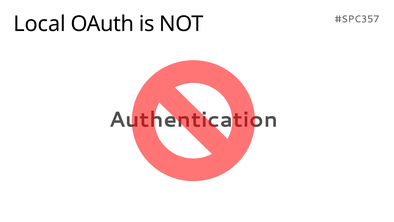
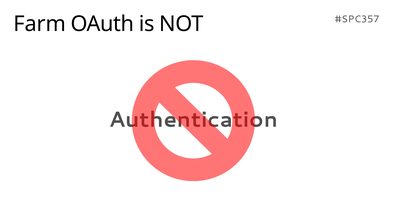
Local: Local -> Farm
